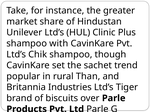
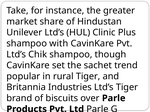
rural Than: Than -> Tiger
